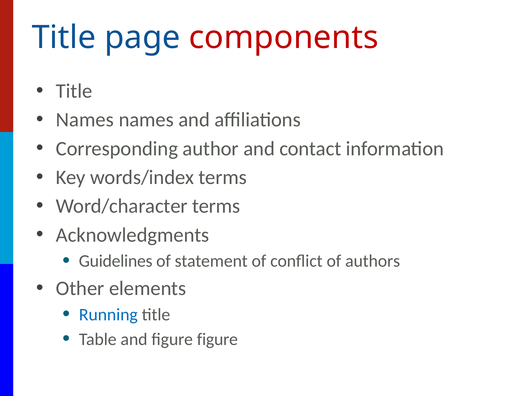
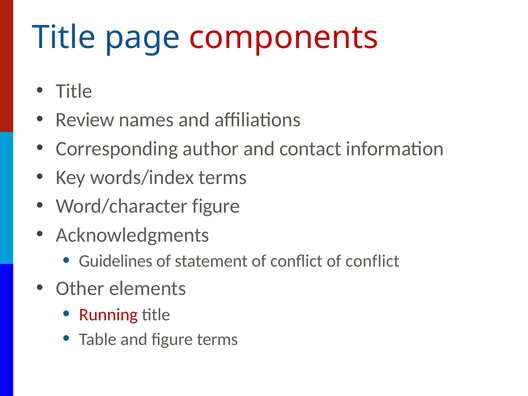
Names at (85, 120): Names -> Review
Word/character terms: terms -> figure
conflict of authors: authors -> conflict
Running colour: blue -> red
figure figure: figure -> terms
